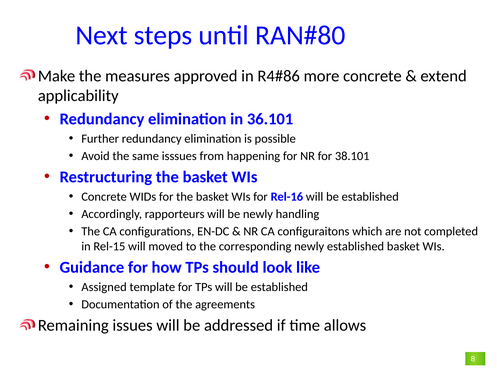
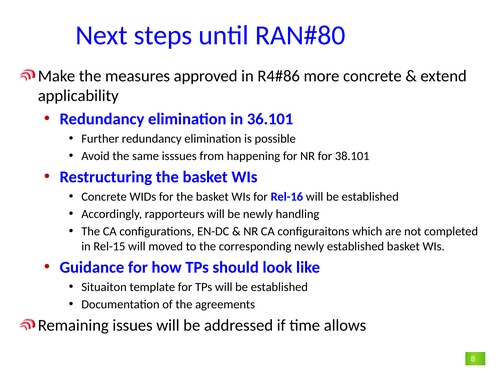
Assigned: Assigned -> Situaiton
